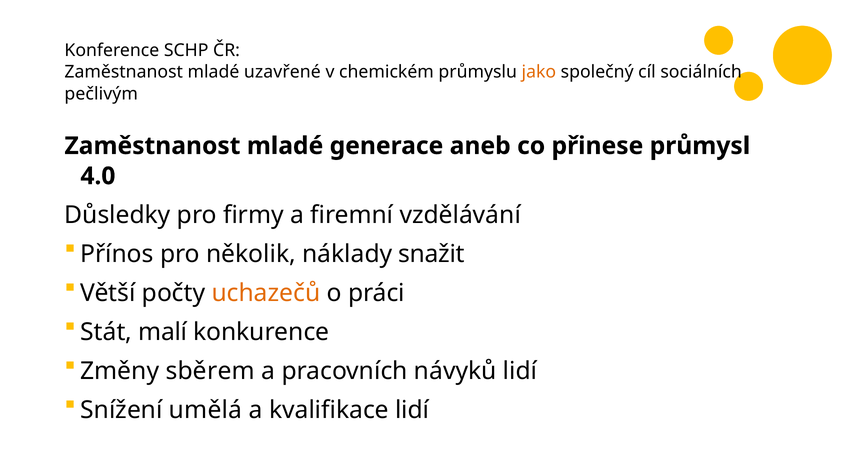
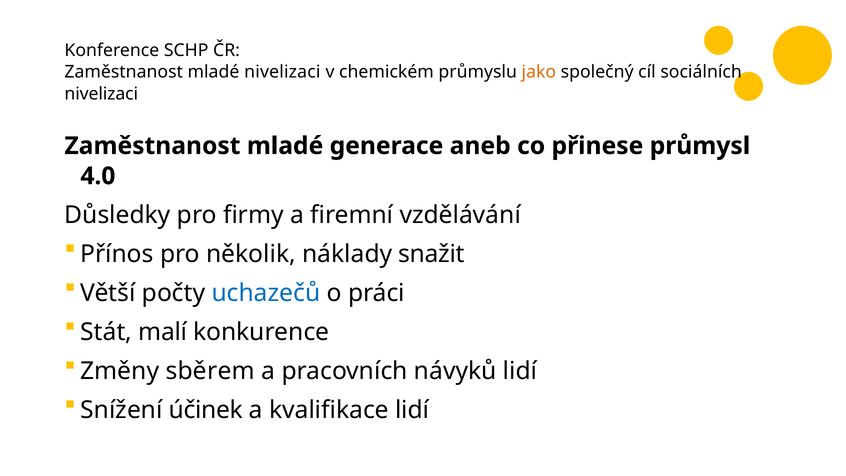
mladé uzavřené: uzavřené -> nivelizaci
pečlivým at (101, 94): pečlivým -> nivelizaci
uchazečů colour: orange -> blue
umělá: umělá -> účinek
